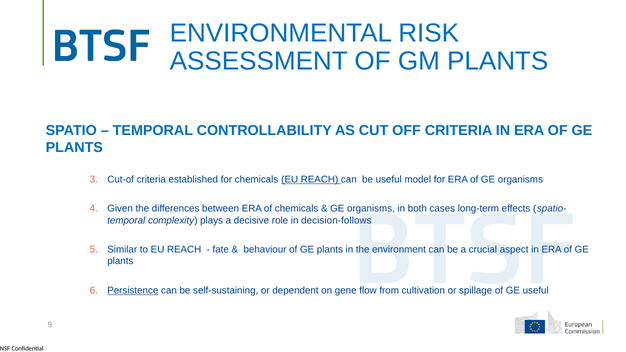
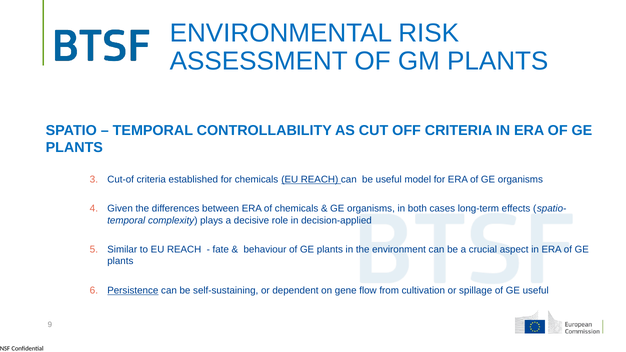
decision-follows: decision-follows -> decision-applied
